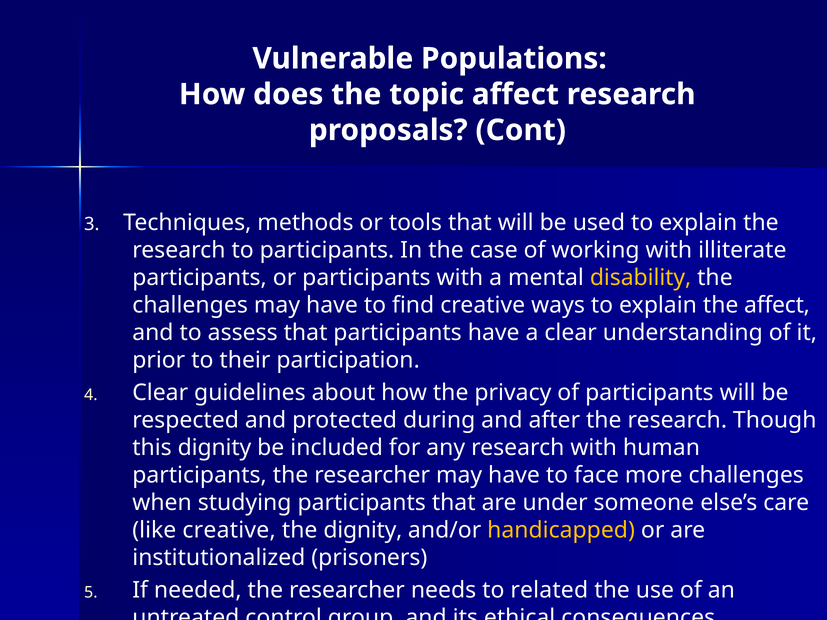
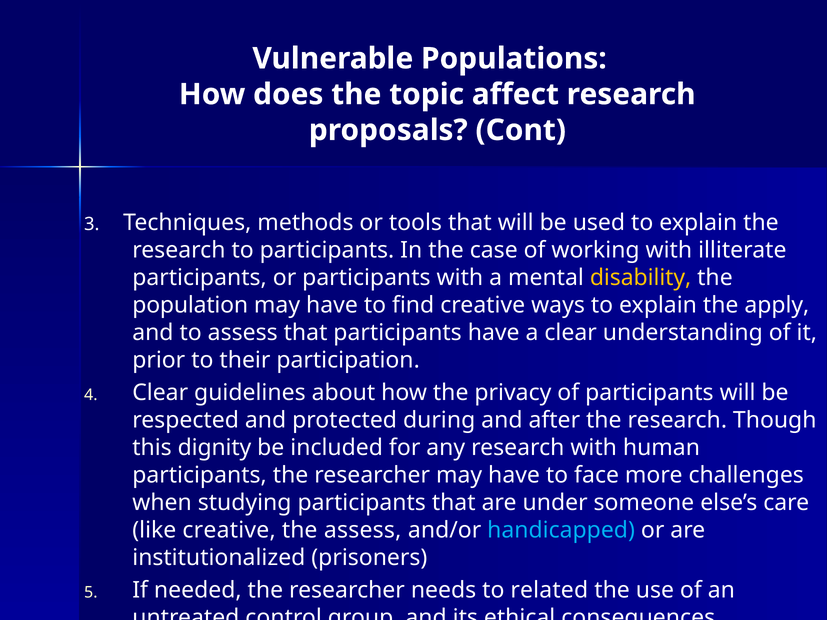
challenges at (190, 305): challenges -> population
the affect: affect -> apply
the dignity: dignity -> assess
handicapped colour: yellow -> light blue
